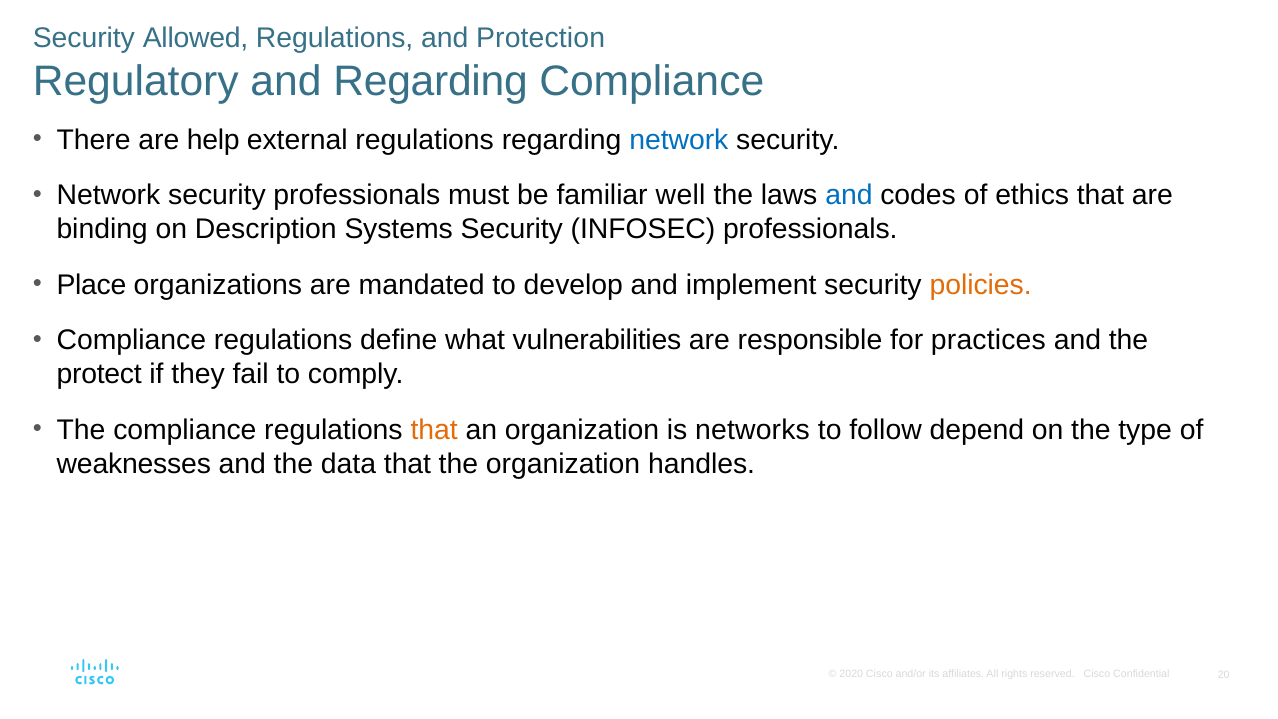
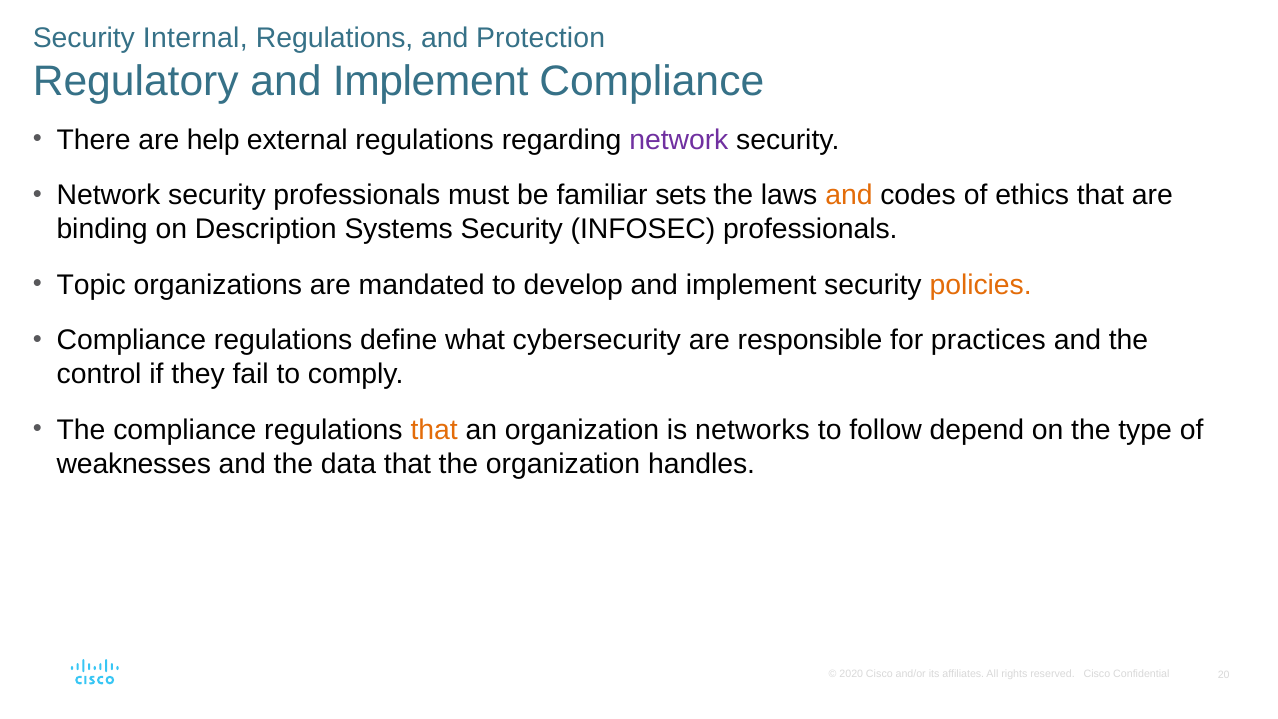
Allowed: Allowed -> Internal
Regulatory and Regarding: Regarding -> Implement
network at (679, 140) colour: blue -> purple
well: well -> sets
and at (849, 196) colour: blue -> orange
Place: Place -> Topic
vulnerabilities: vulnerabilities -> cybersecurity
protect: protect -> control
